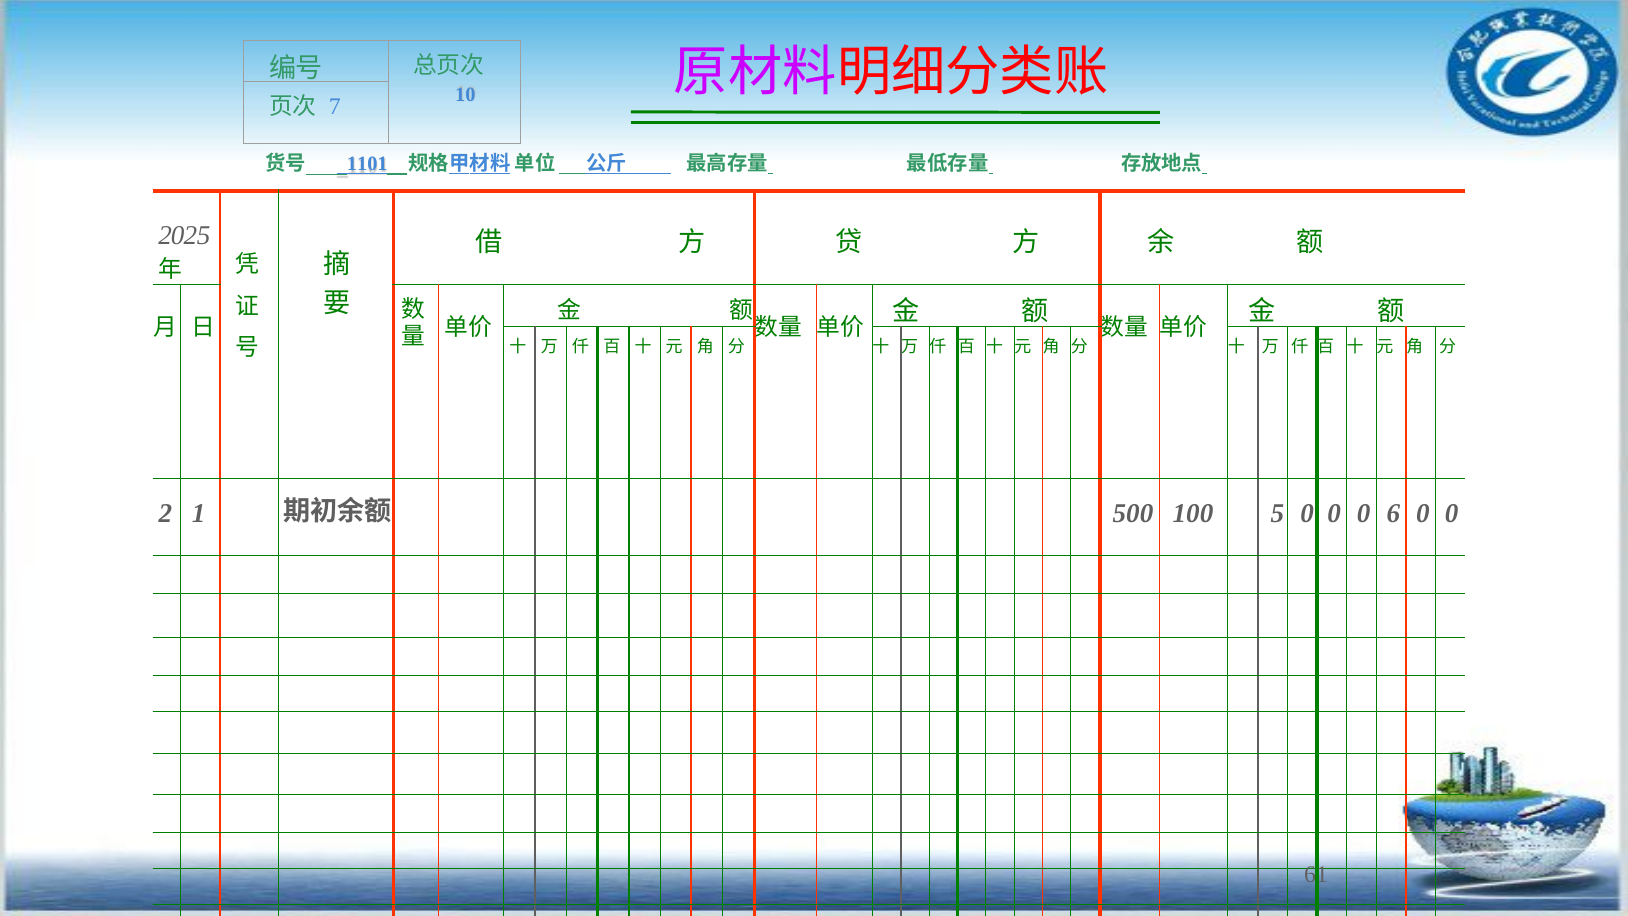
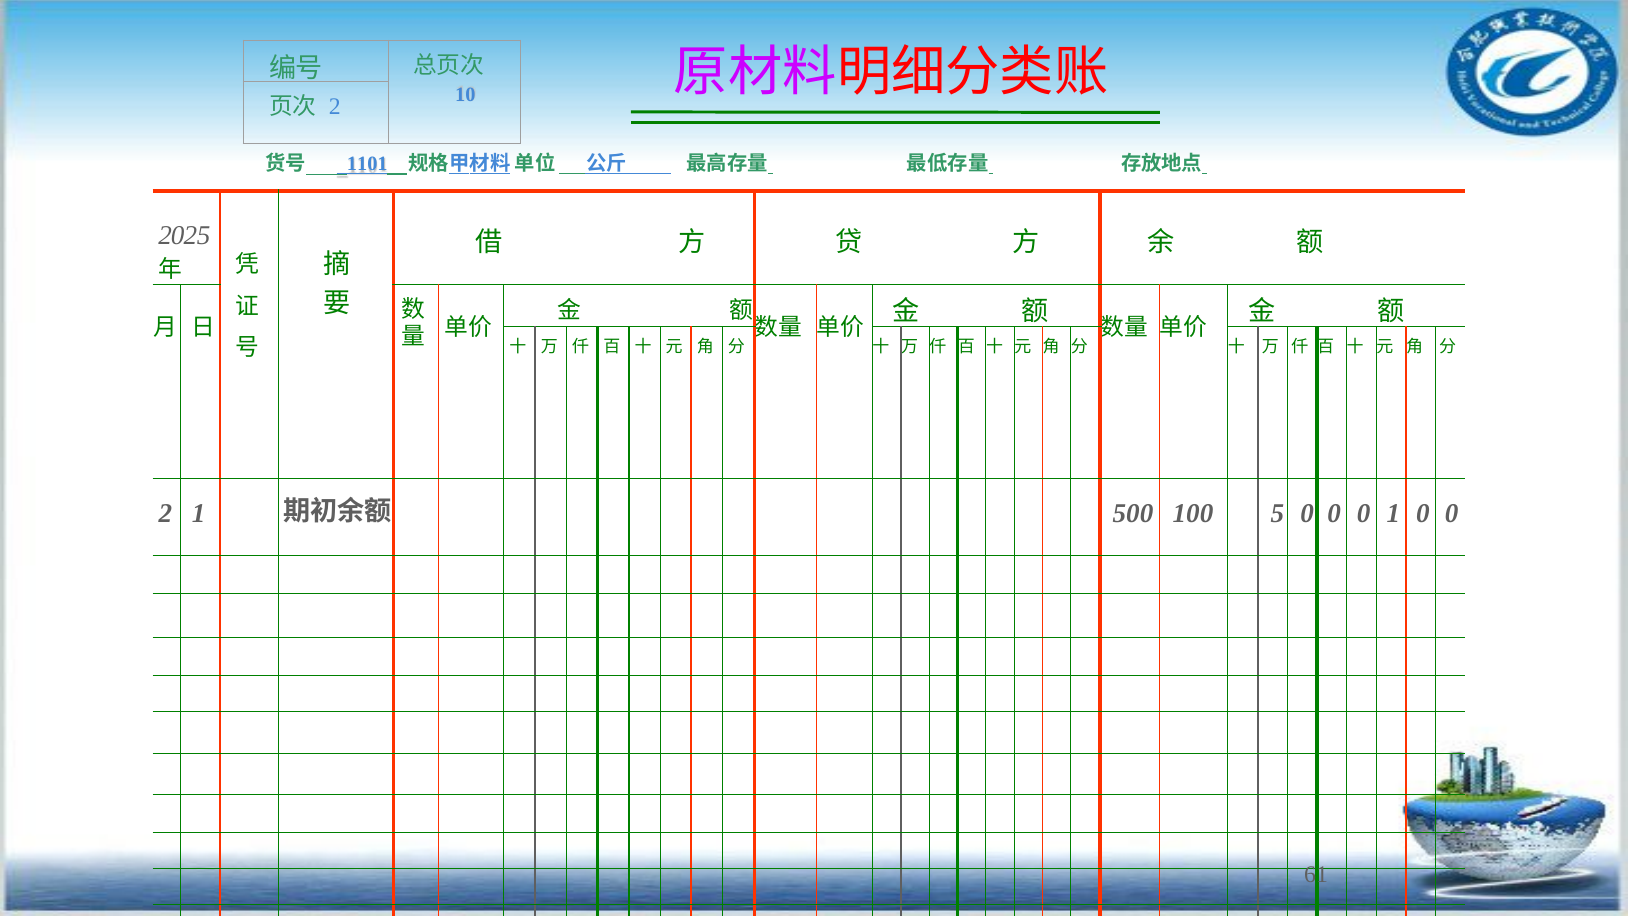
7 at (335, 107): 7 -> 2
0 6: 6 -> 1
